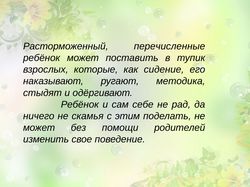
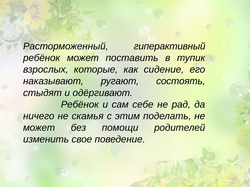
перечисленные: перечисленные -> гиперактивный
методика: методика -> состоять
